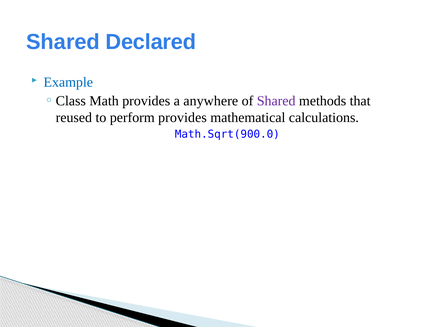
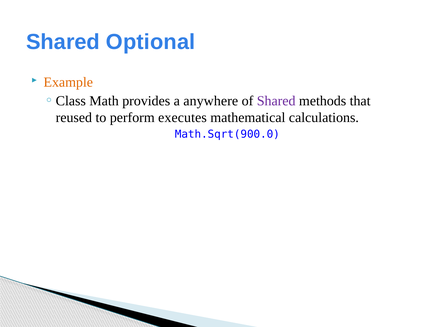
Declared: Declared -> Optional
Example colour: blue -> orange
perform provides: provides -> executes
